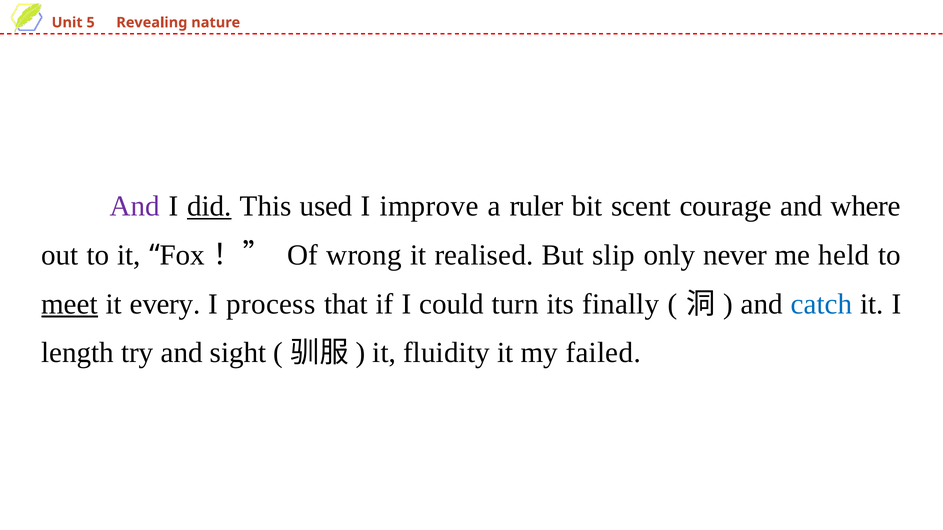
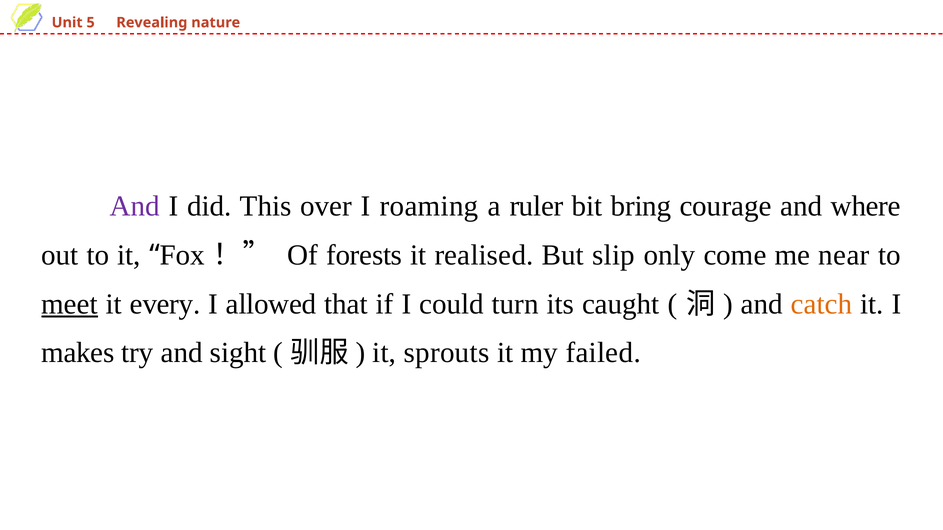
did underline: present -> none
used: used -> over
improve: improve -> roaming
scent: scent -> bring
wrong: wrong -> forests
never: never -> come
held: held -> near
process: process -> allowed
finally: finally -> caught
catch colour: blue -> orange
length: length -> makes
fluidity: fluidity -> sprouts
